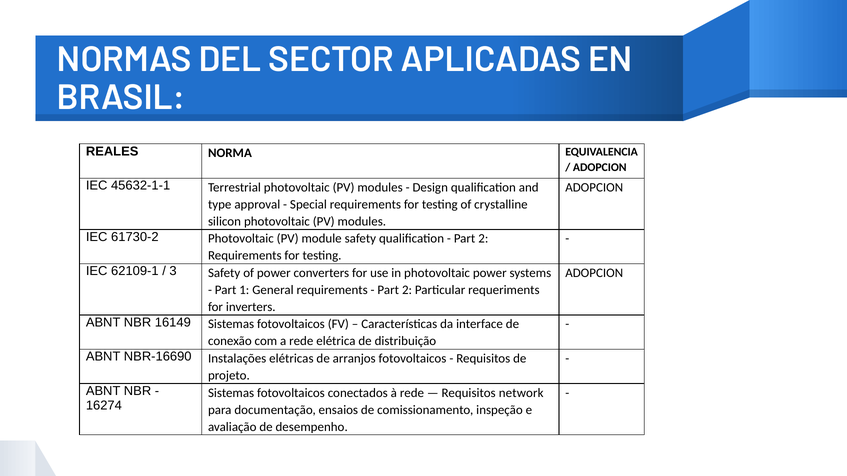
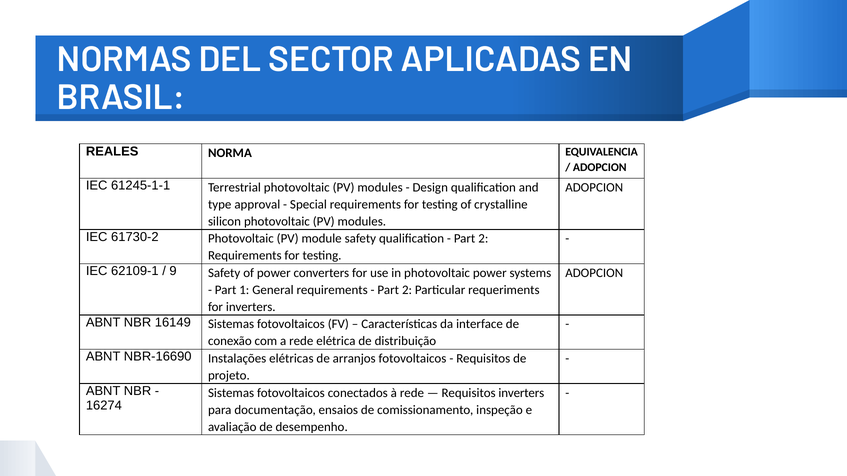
45632-1-1: 45632-1-1 -> 61245-1-1
3: 3 -> 9
Requisitos network: network -> inverters
